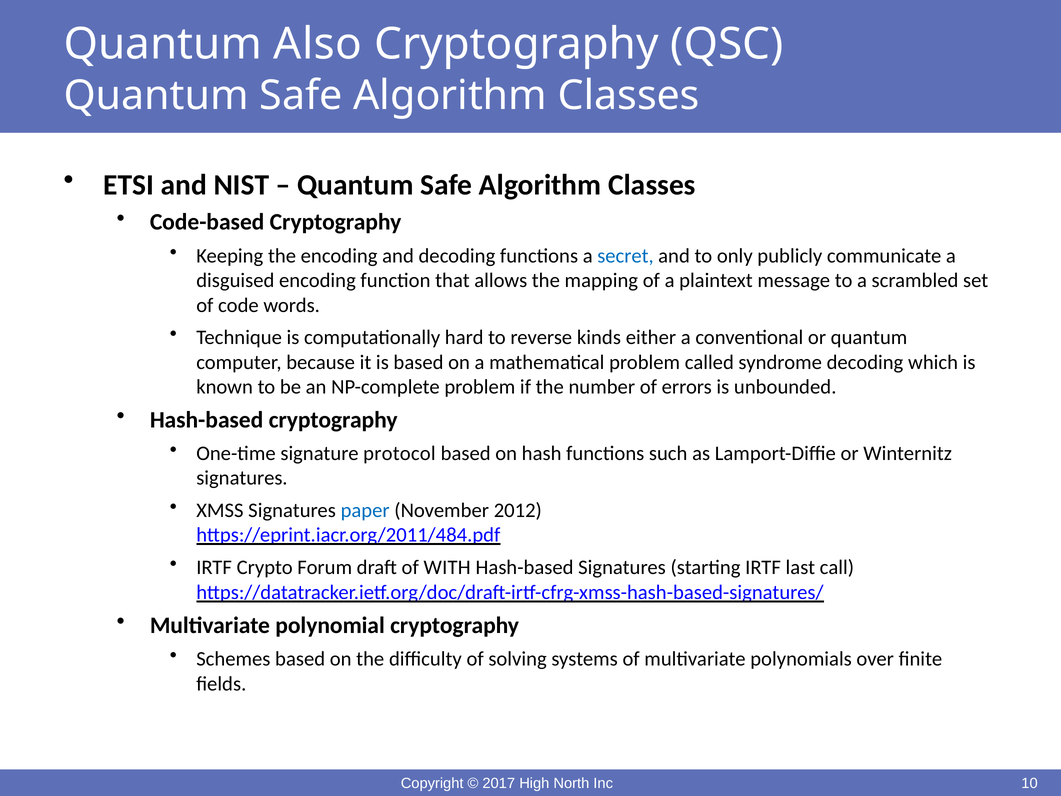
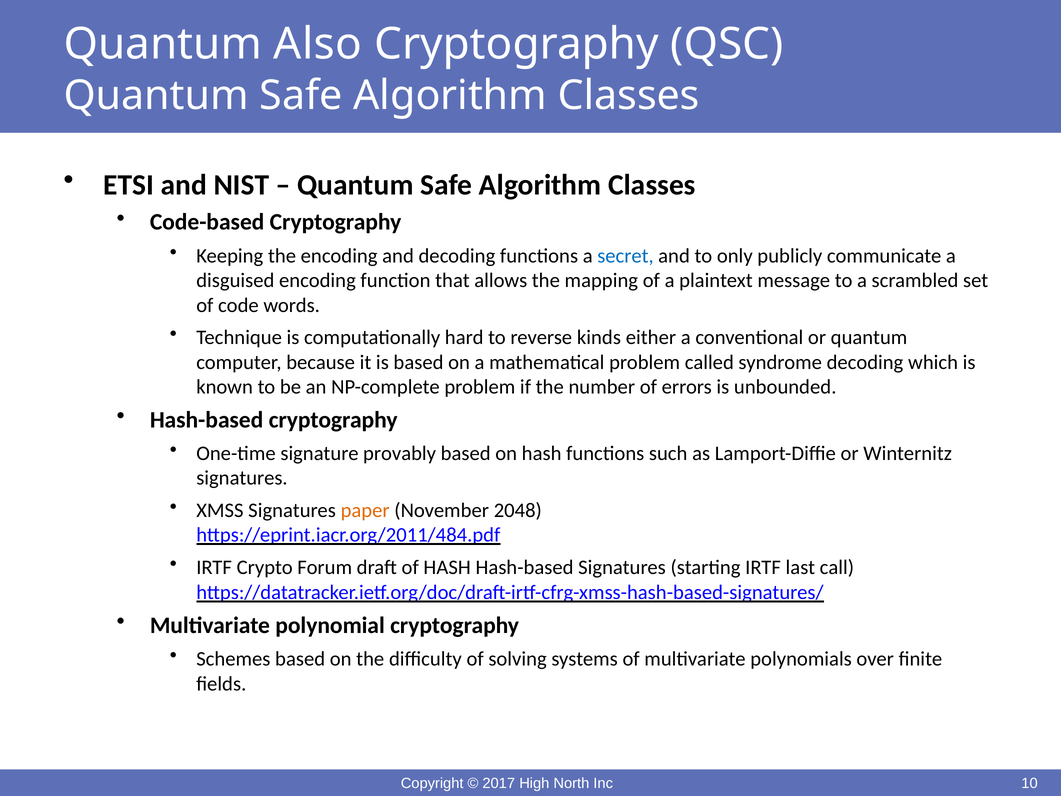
protocol: protocol -> provably
paper colour: blue -> orange
2012: 2012 -> 2048
of WITH: WITH -> HASH
